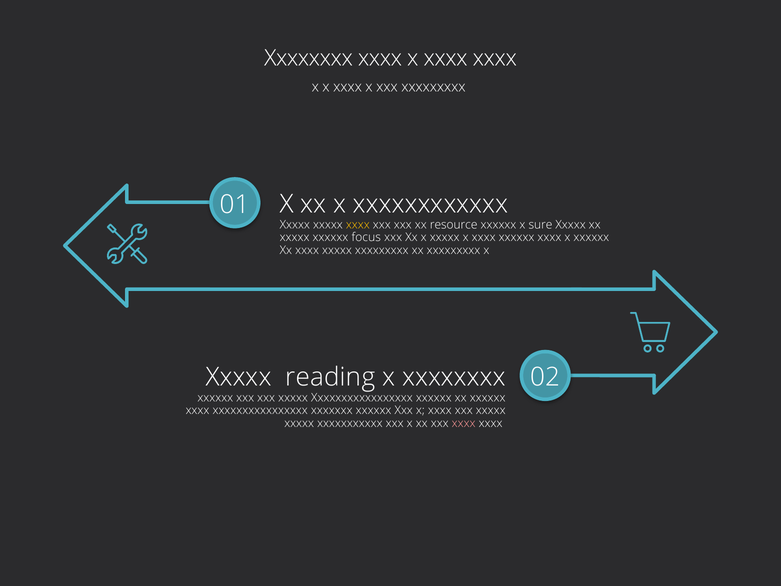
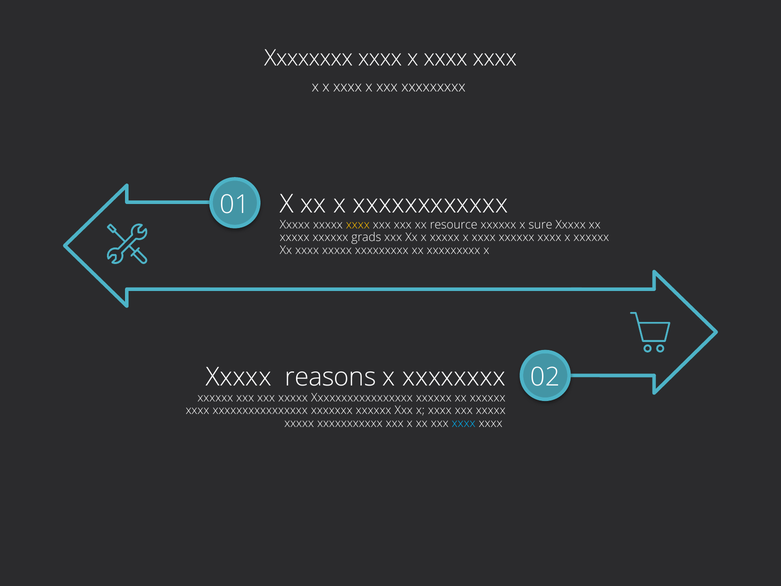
focus: focus -> grads
reading: reading -> reasons
xxxx at (464, 423) colour: pink -> light blue
